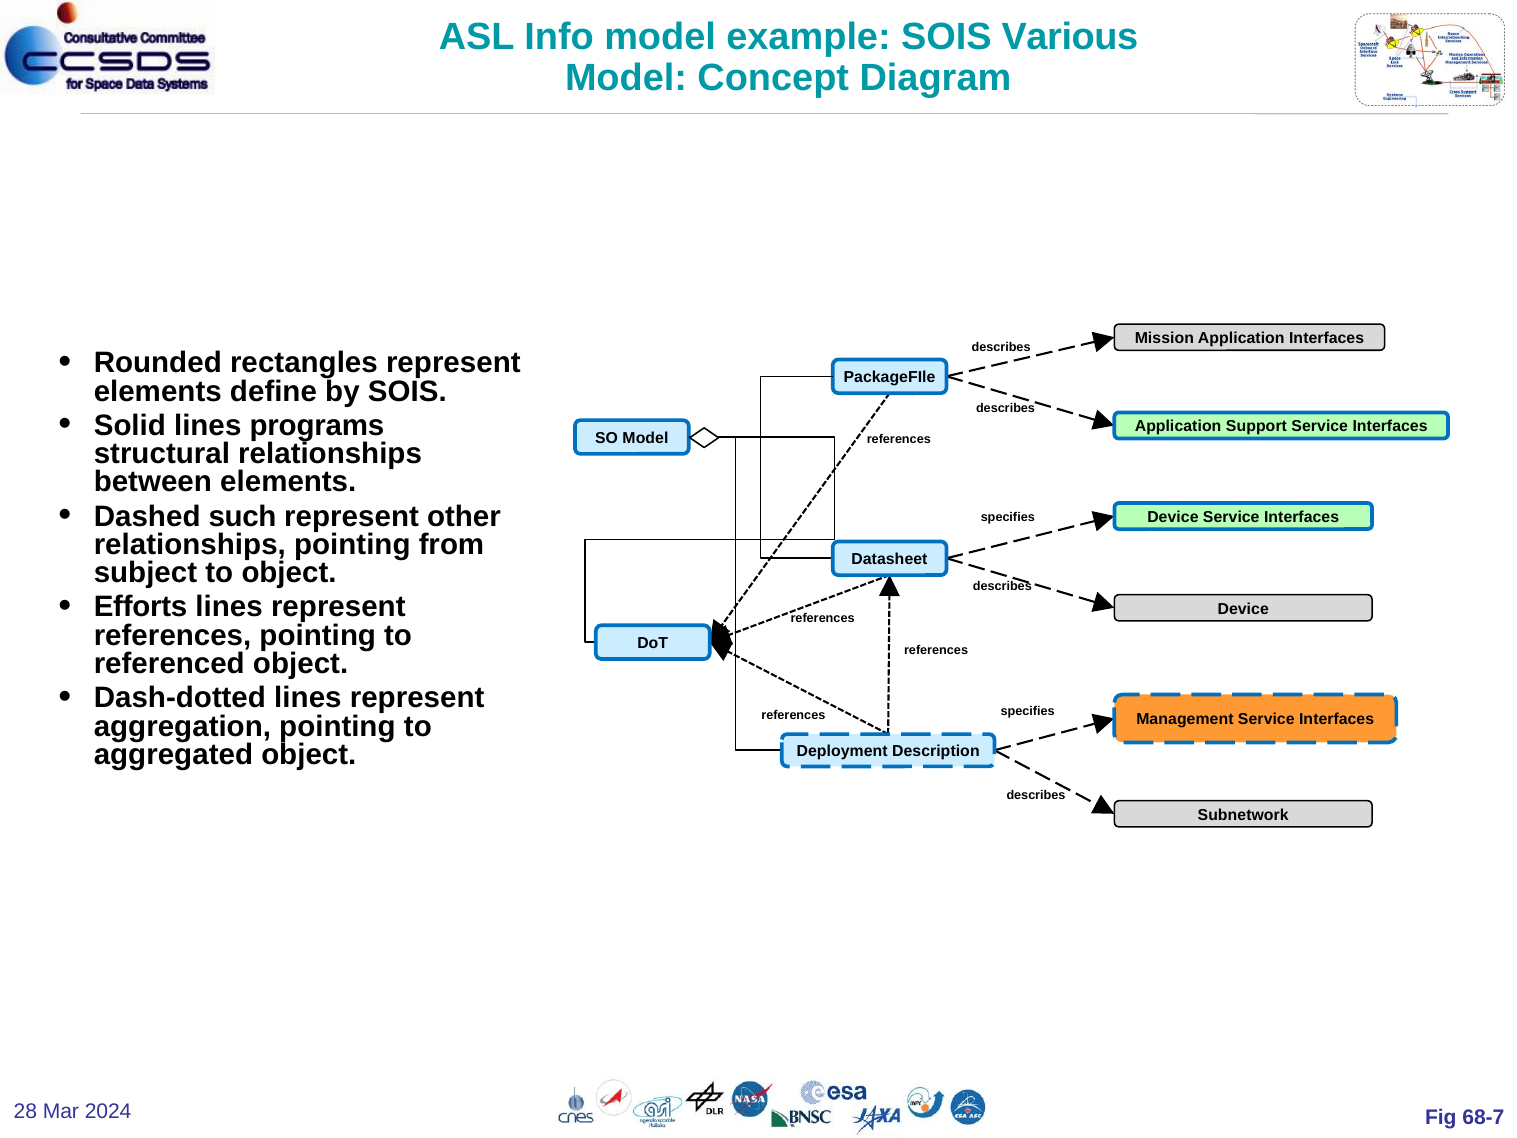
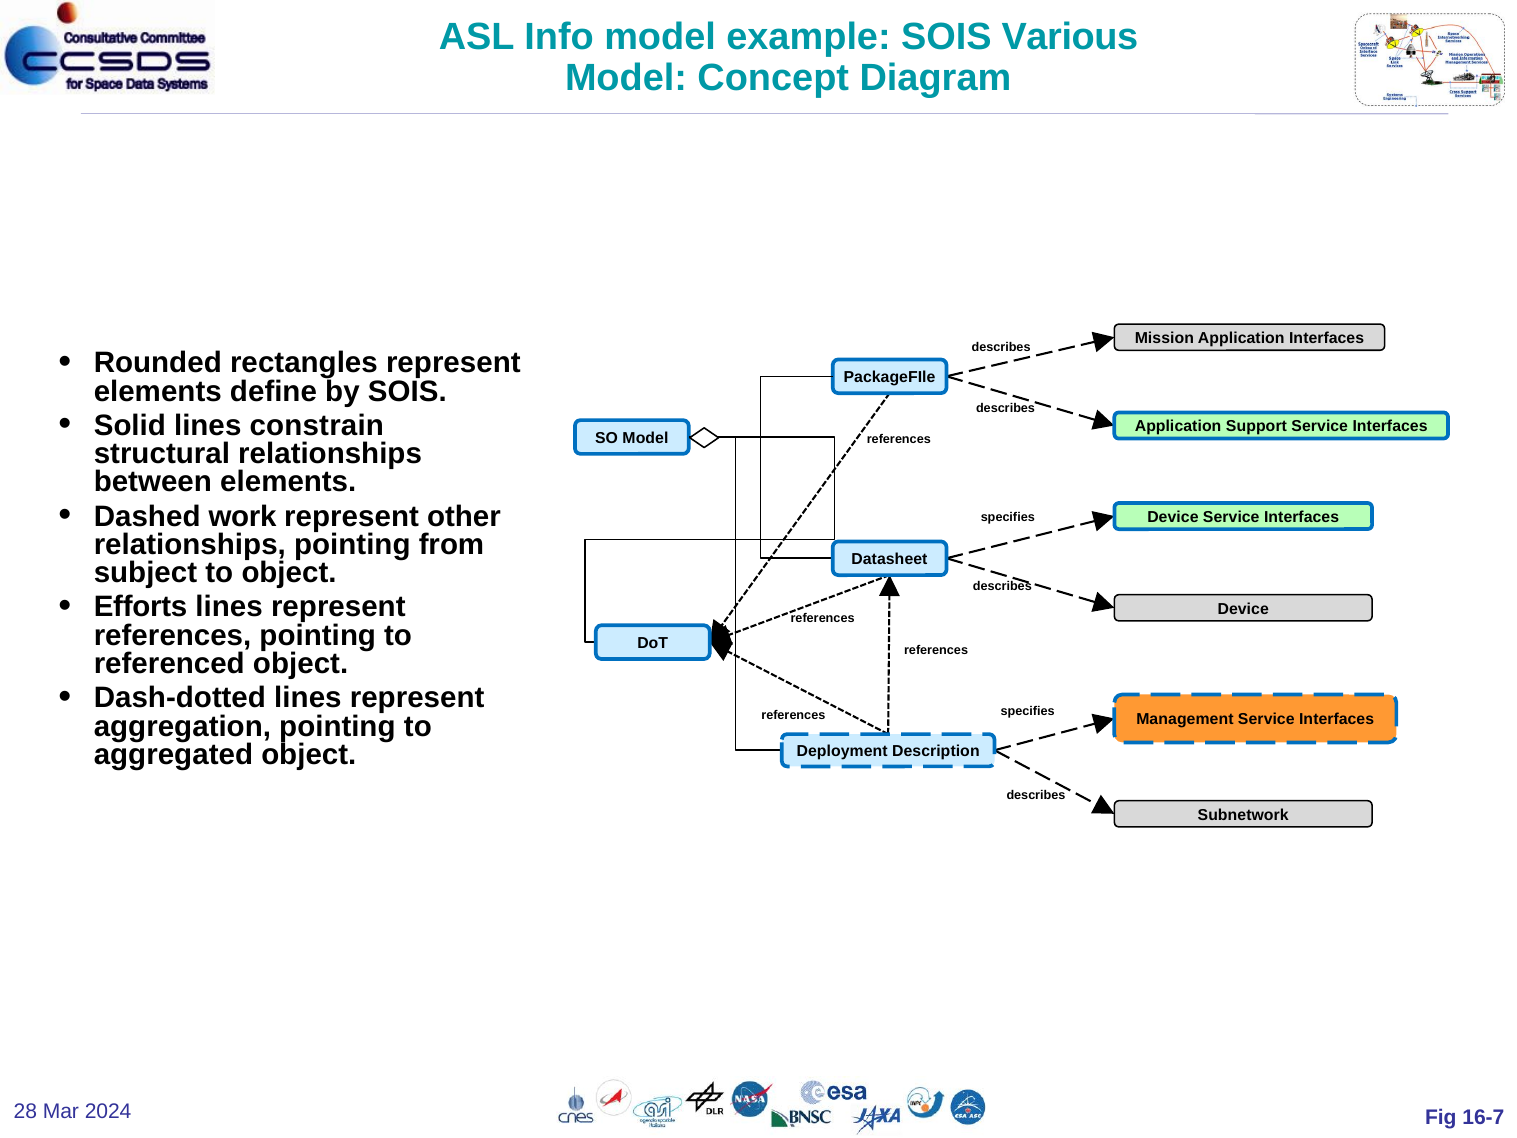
programs: programs -> constrain
such: such -> work
68-7: 68-7 -> 16-7
